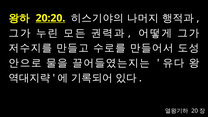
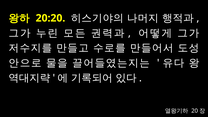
20:20 underline: present -> none
